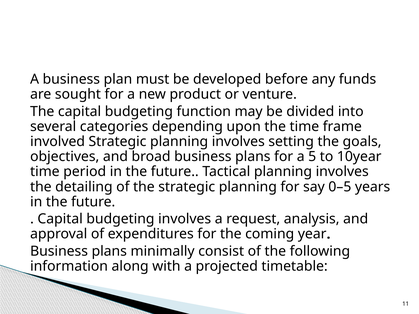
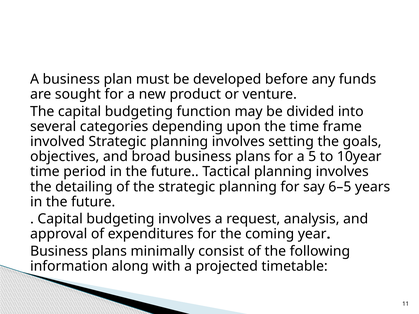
0–5: 0–5 -> 6–5
